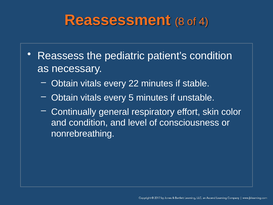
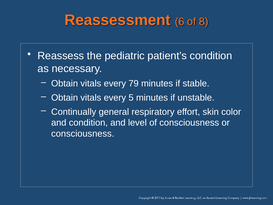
8: 8 -> 6
4: 4 -> 8
22: 22 -> 79
nonrebreathing at (83, 134): nonrebreathing -> consciousness
